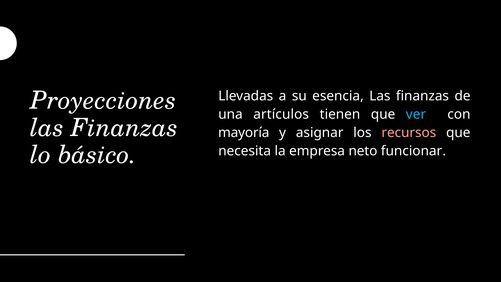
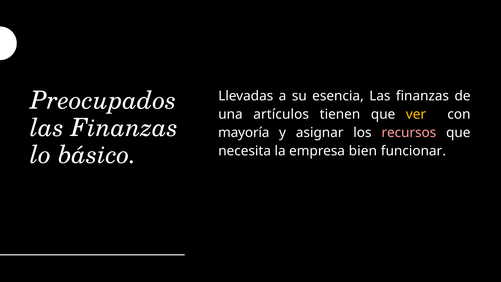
Proyecciones: Proyecciones -> Preocupados
ver colour: light blue -> yellow
neto: neto -> bien
